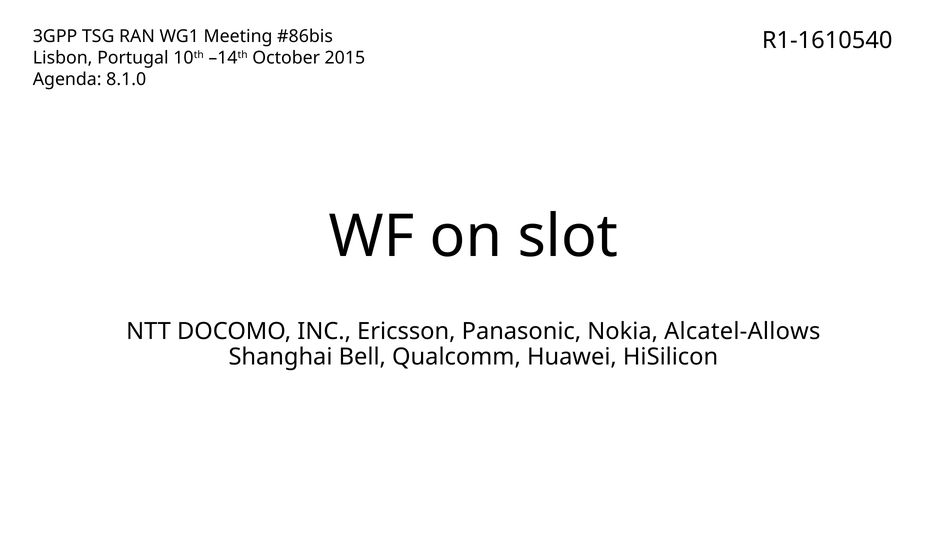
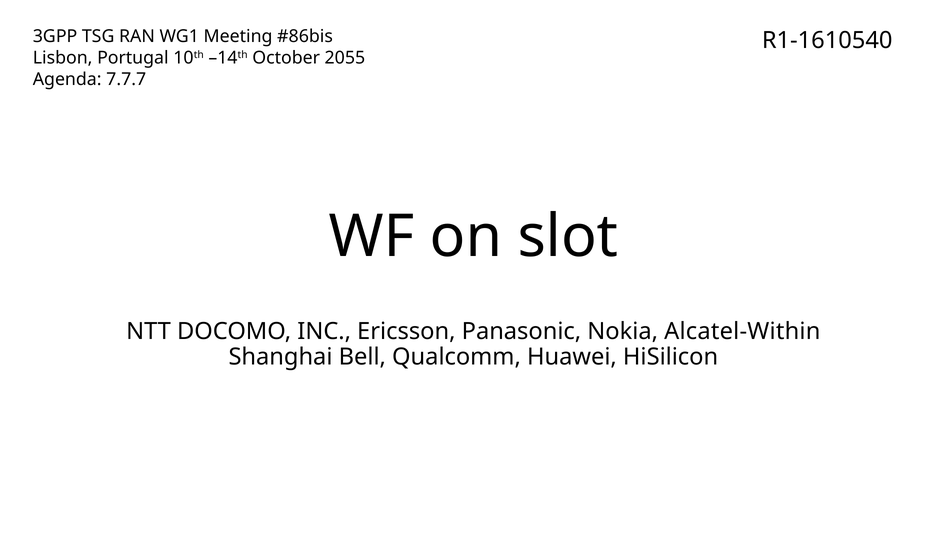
2015: 2015 -> 2055
8.1.0: 8.1.0 -> 7.7.7
Alcatel-Allows: Alcatel-Allows -> Alcatel-Within
